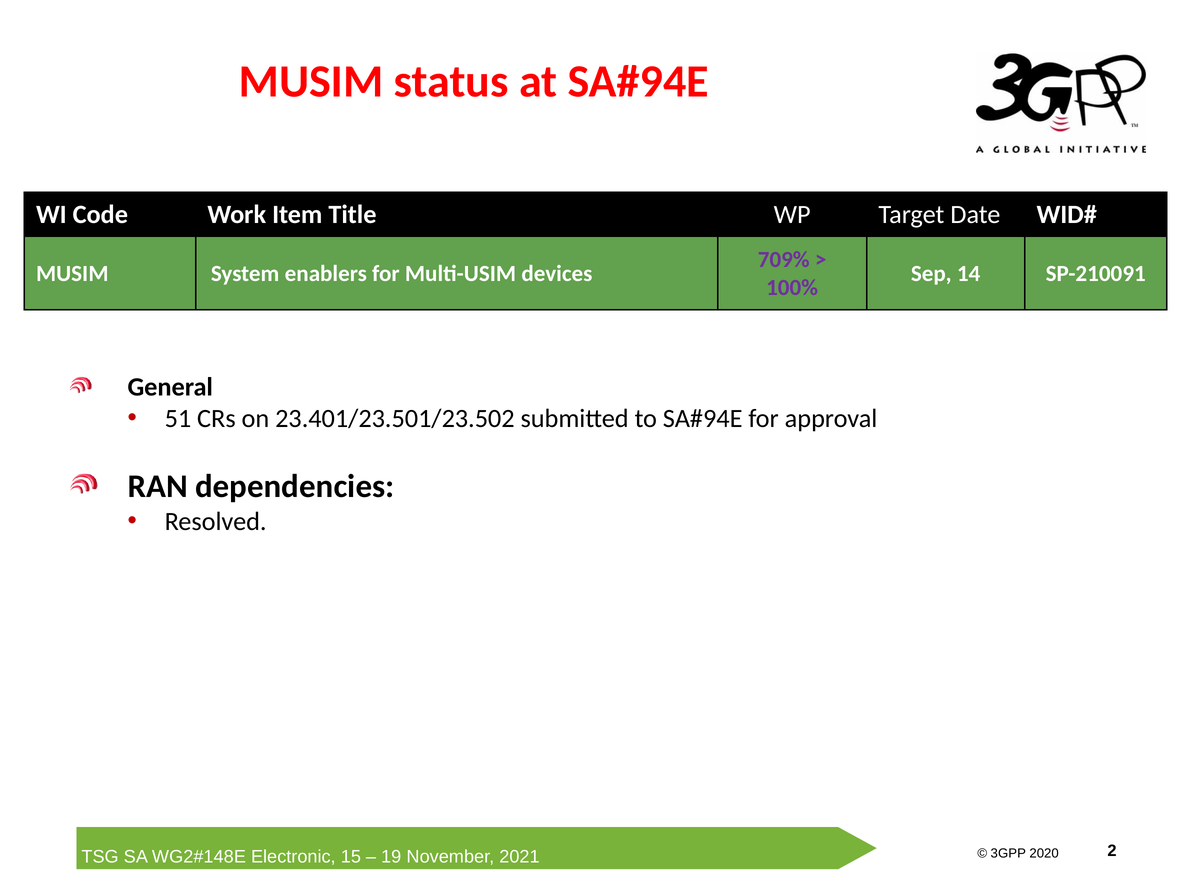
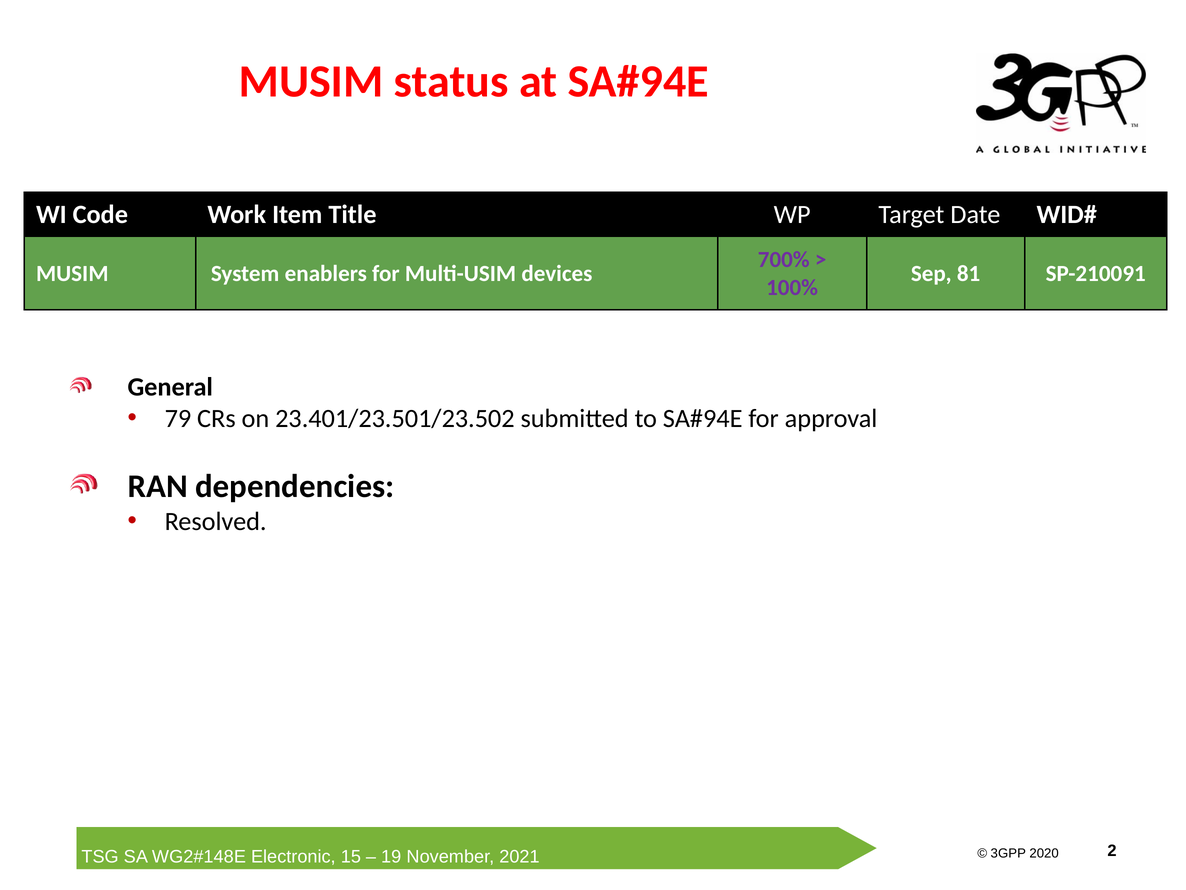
709%: 709% -> 700%
14: 14 -> 81
51: 51 -> 79
